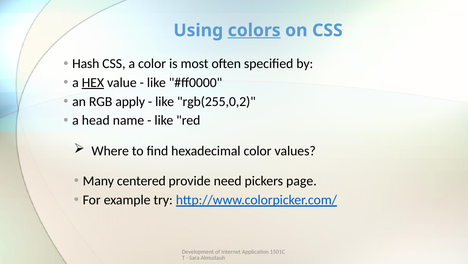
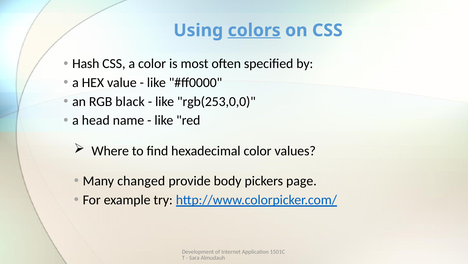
HEX underline: present -> none
apply: apply -> black
rgb(255,0,2: rgb(255,0,2 -> rgb(253,0,0
centered: centered -> changed
need: need -> body
